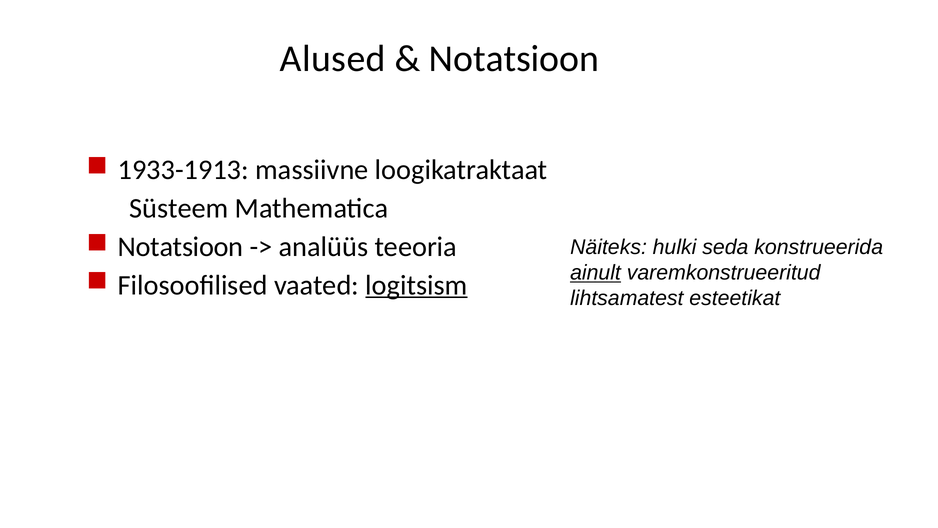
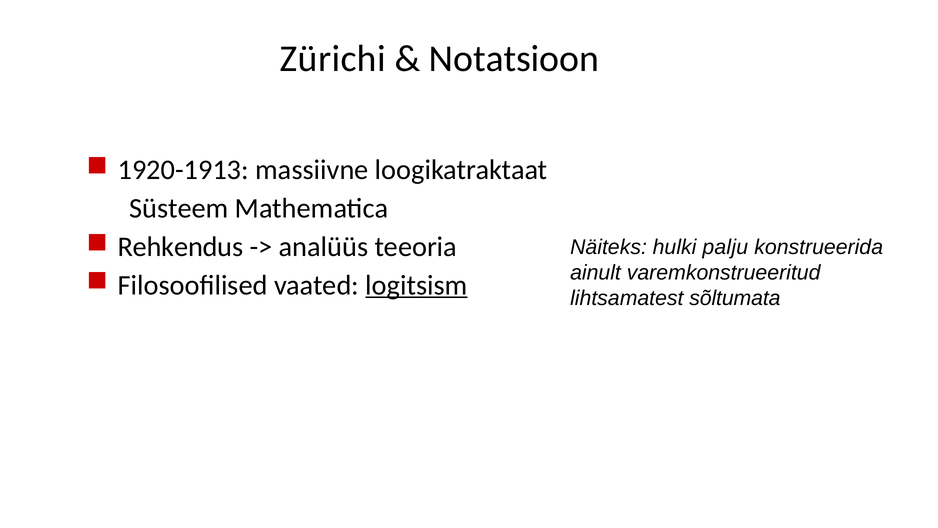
Alused: Alused -> Zürichi
1933-1913: 1933-1913 -> 1920-1913
Notatsioon at (181, 247): Notatsioon -> Rehkendus
seda: seda -> palju
ainult underline: present -> none
esteetikat: esteetikat -> sõltumata
